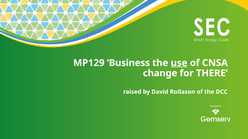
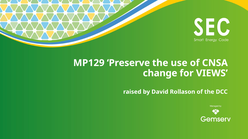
Business: Business -> Preserve
use underline: present -> none
THERE: THERE -> VIEWS
